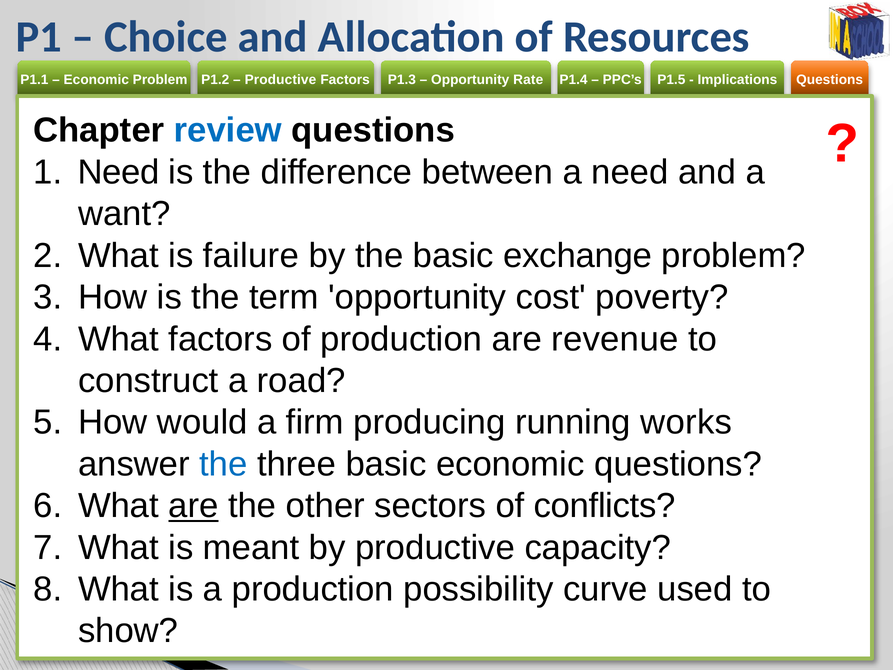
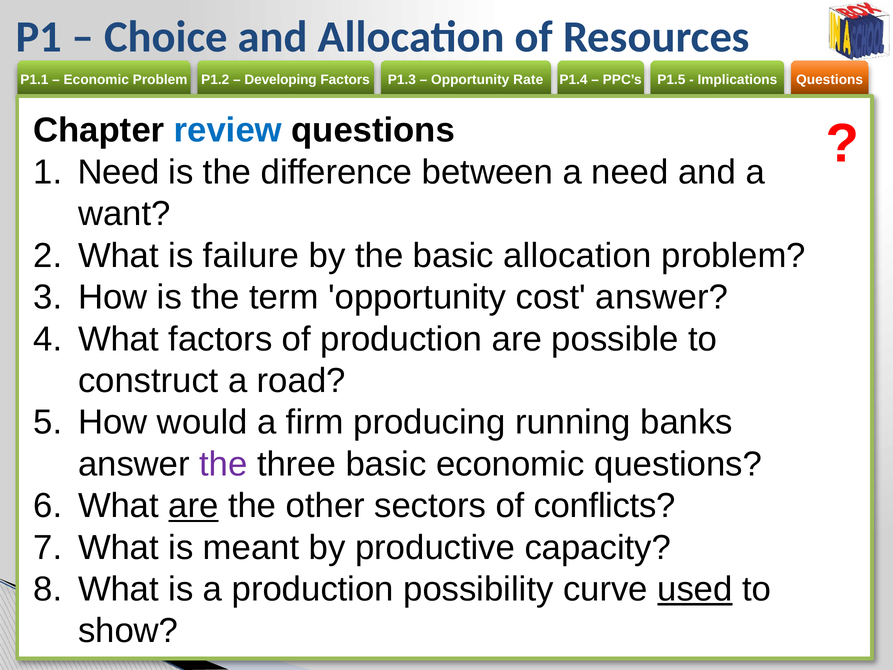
Productive at (280, 80): Productive -> Developing
basic exchange: exchange -> allocation
cost poverty: poverty -> answer
revenue: revenue -> possible
works: works -> banks
the at (223, 464) colour: blue -> purple
used underline: none -> present
